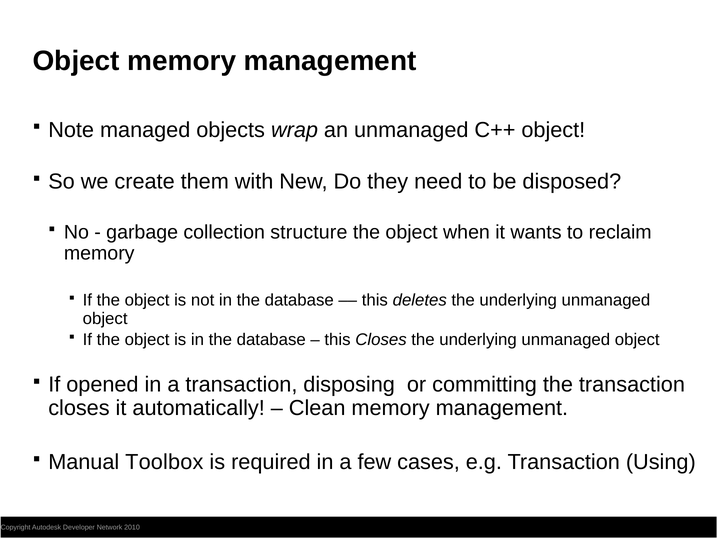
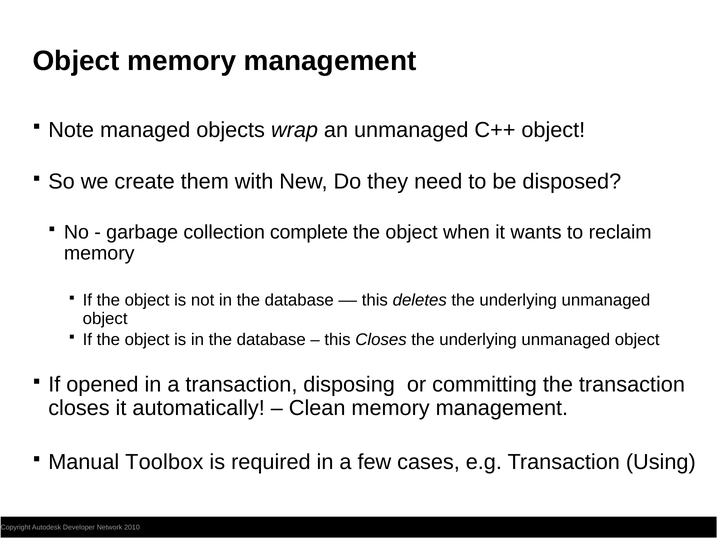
structure: structure -> complete
